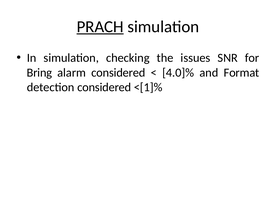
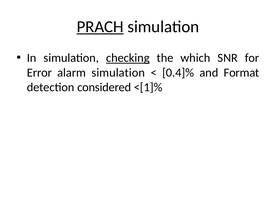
checking underline: none -> present
issues: issues -> which
Bring: Bring -> Error
alarm considered: considered -> simulation
4.0]%: 4.0]% -> 0.4]%
